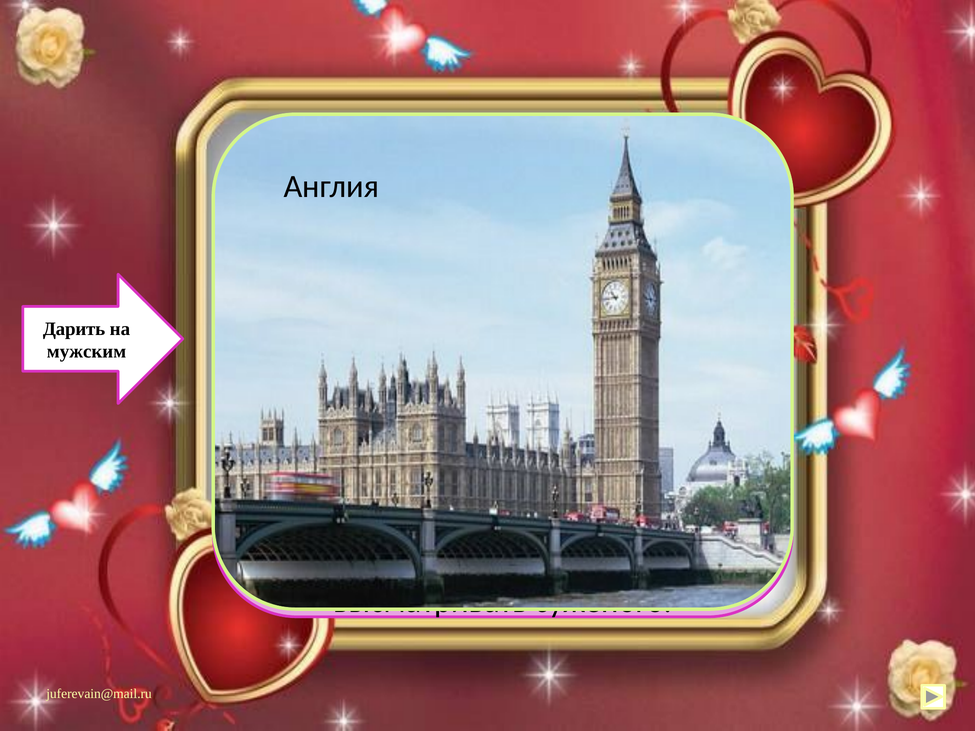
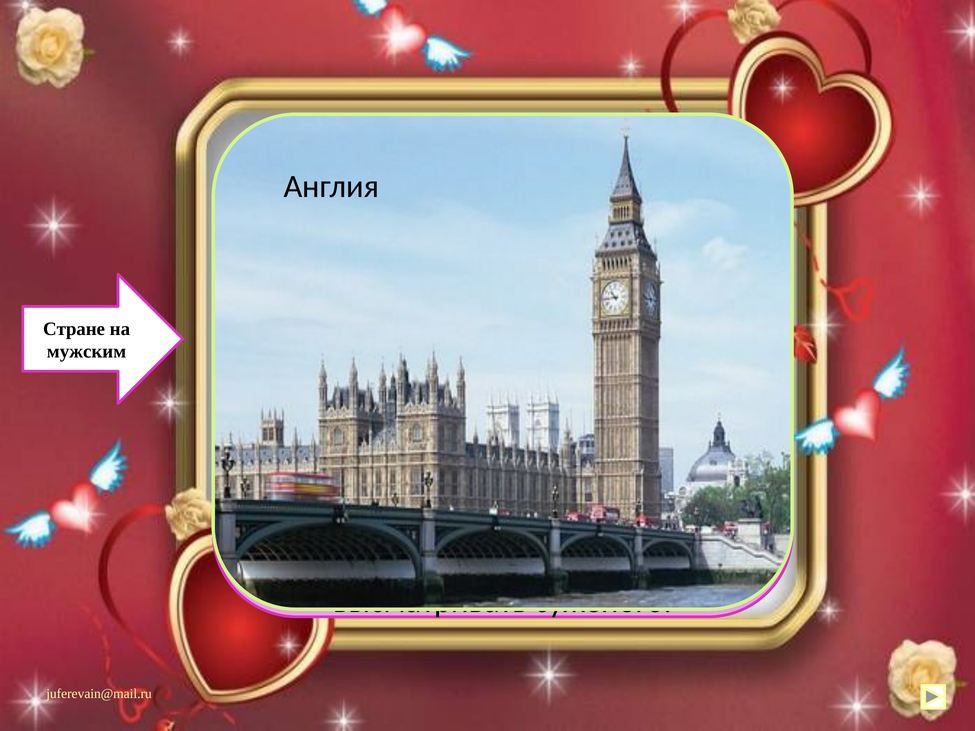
Дарить: Дарить -> Стране
